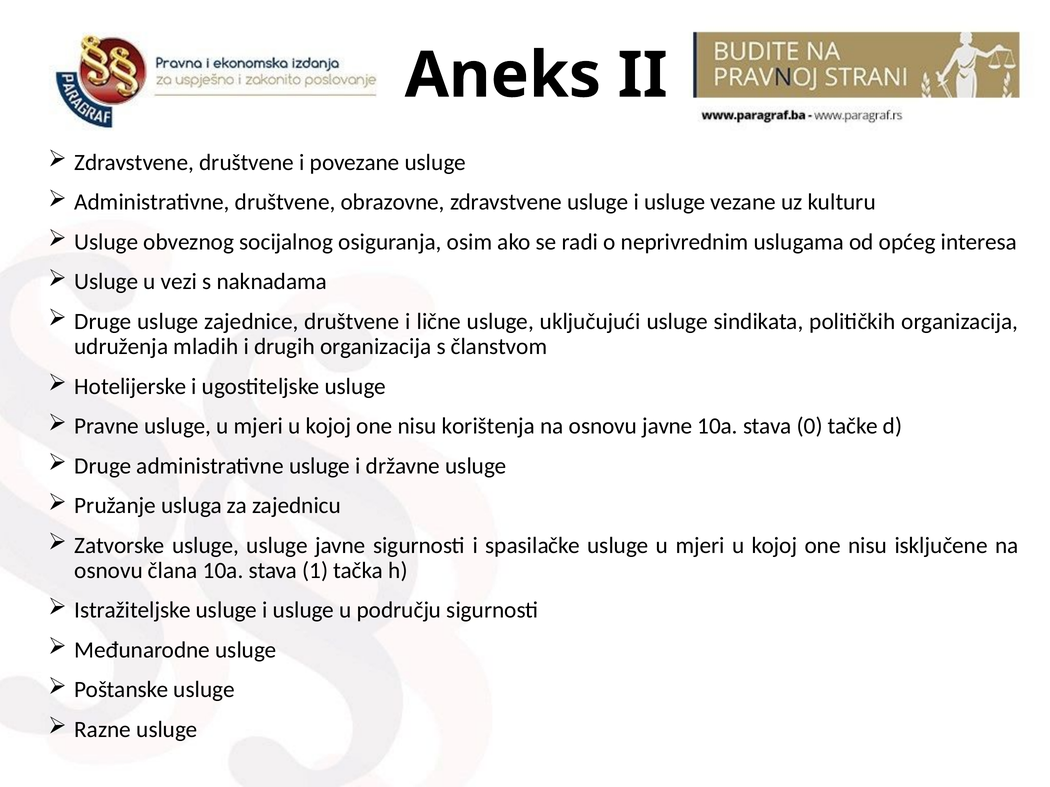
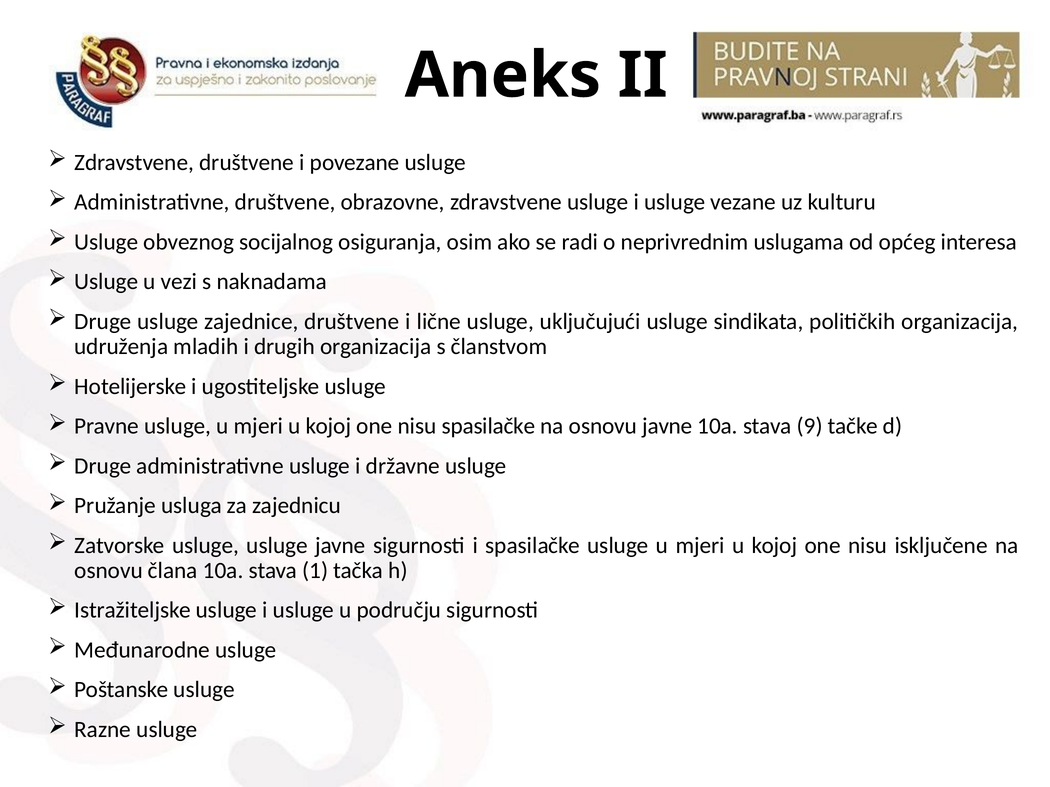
nisu korištenja: korištenja -> spasilačke
0: 0 -> 9
